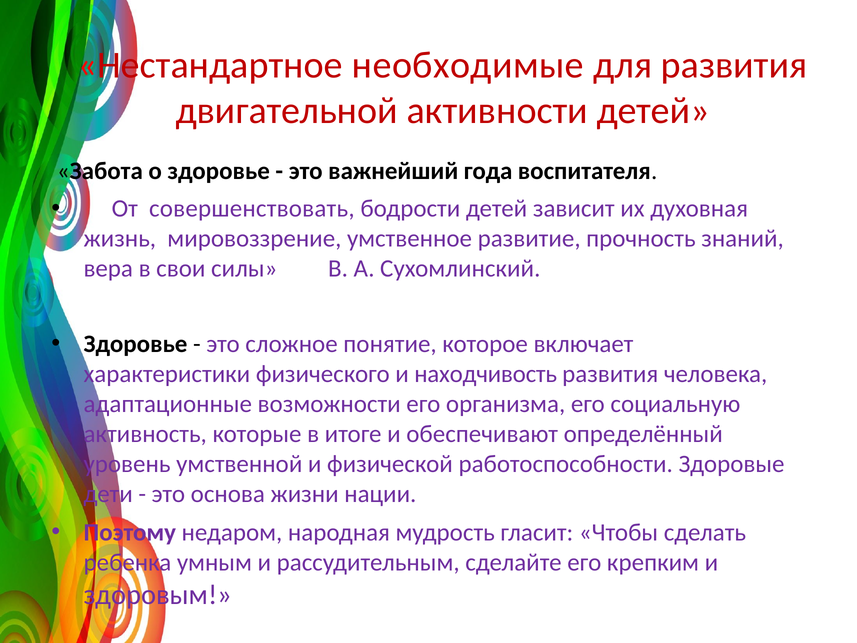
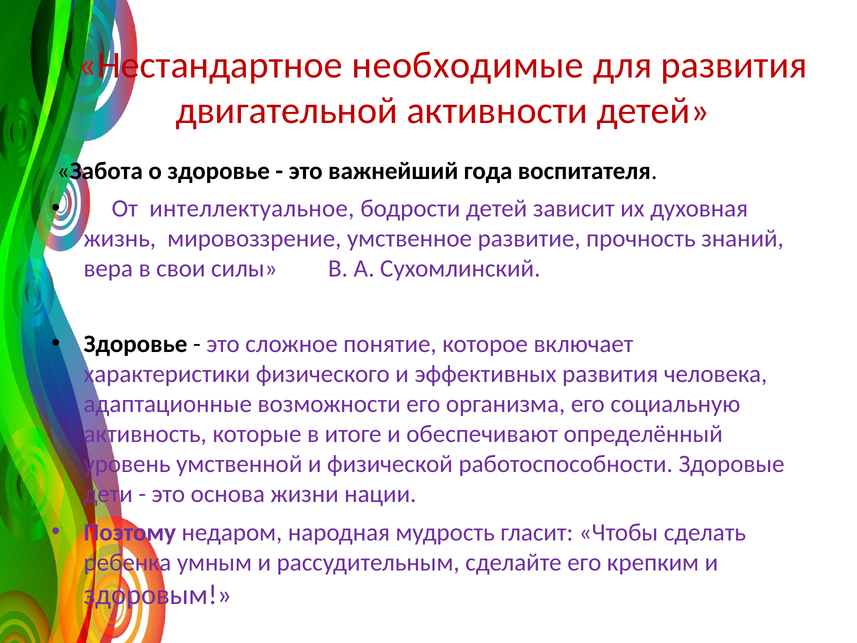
совершенствовать: совершенствовать -> интеллектуальное
находчивость: находчивость -> эффективных
